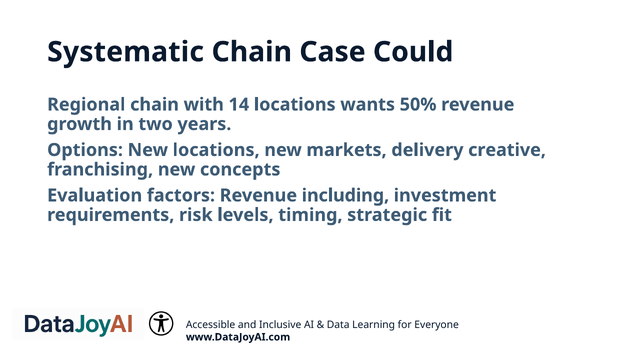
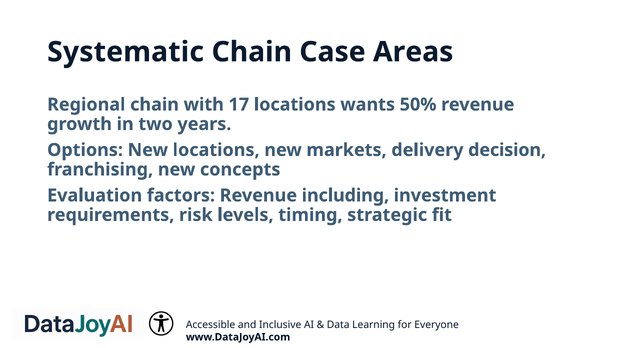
Could: Could -> Areas
14: 14 -> 17
creative: creative -> decision
